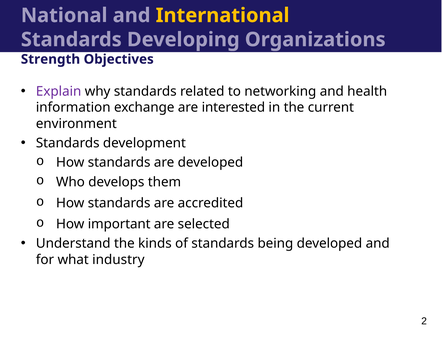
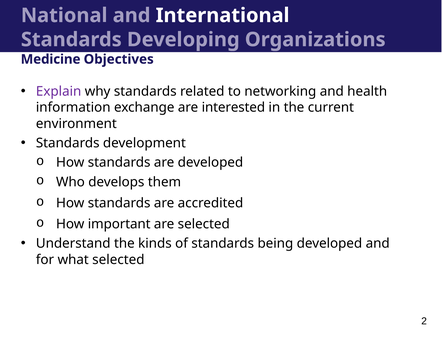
International colour: yellow -> white
Strength: Strength -> Medicine
what industry: industry -> selected
